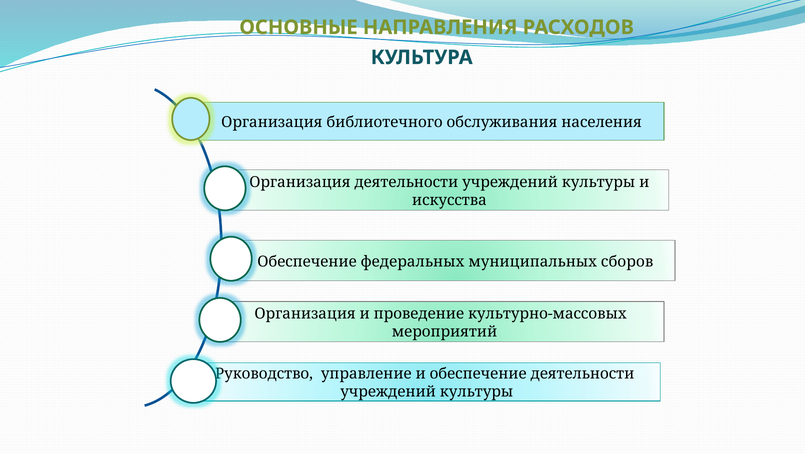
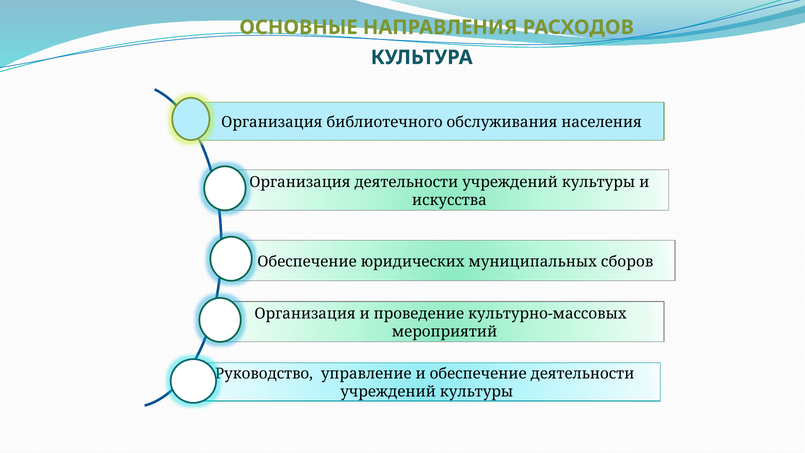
федеральных: федеральных -> юридических
